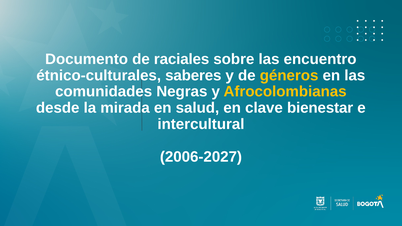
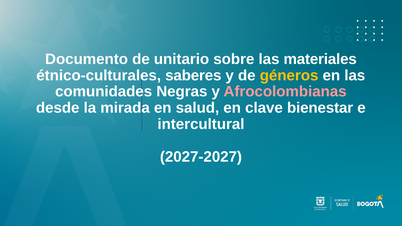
raciales: raciales -> unitario
encuentro: encuentro -> materiales
Afrocolombianas colour: yellow -> pink
2006-2027: 2006-2027 -> 2027-2027
